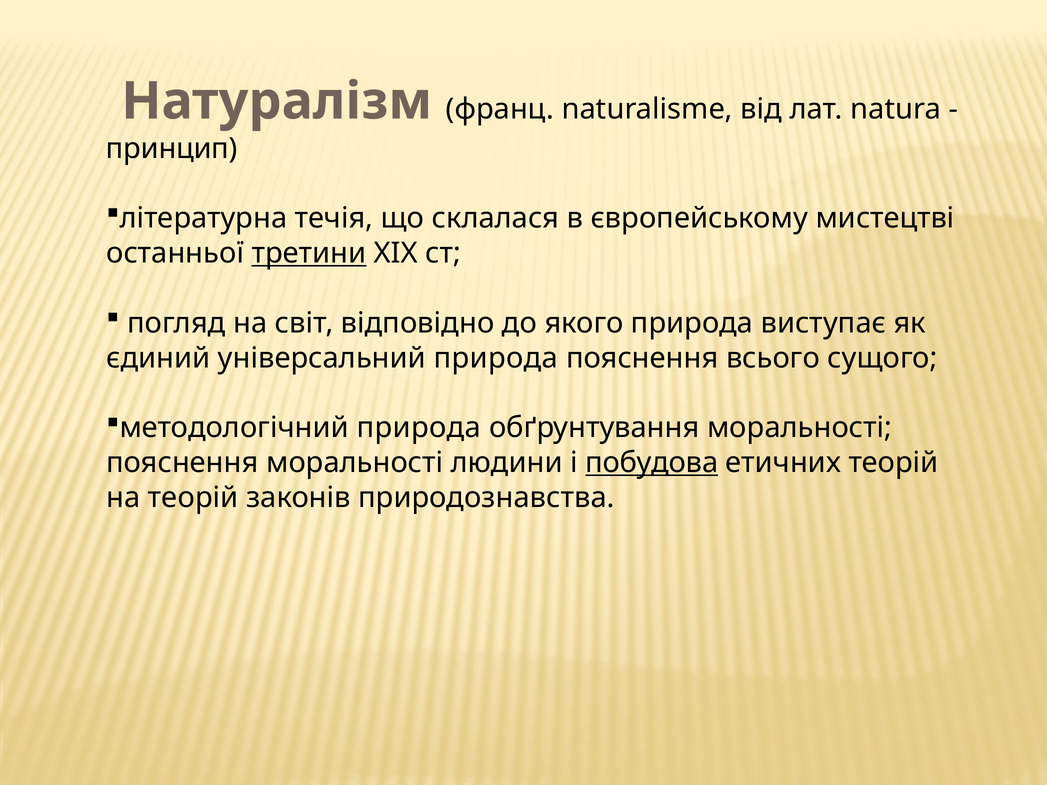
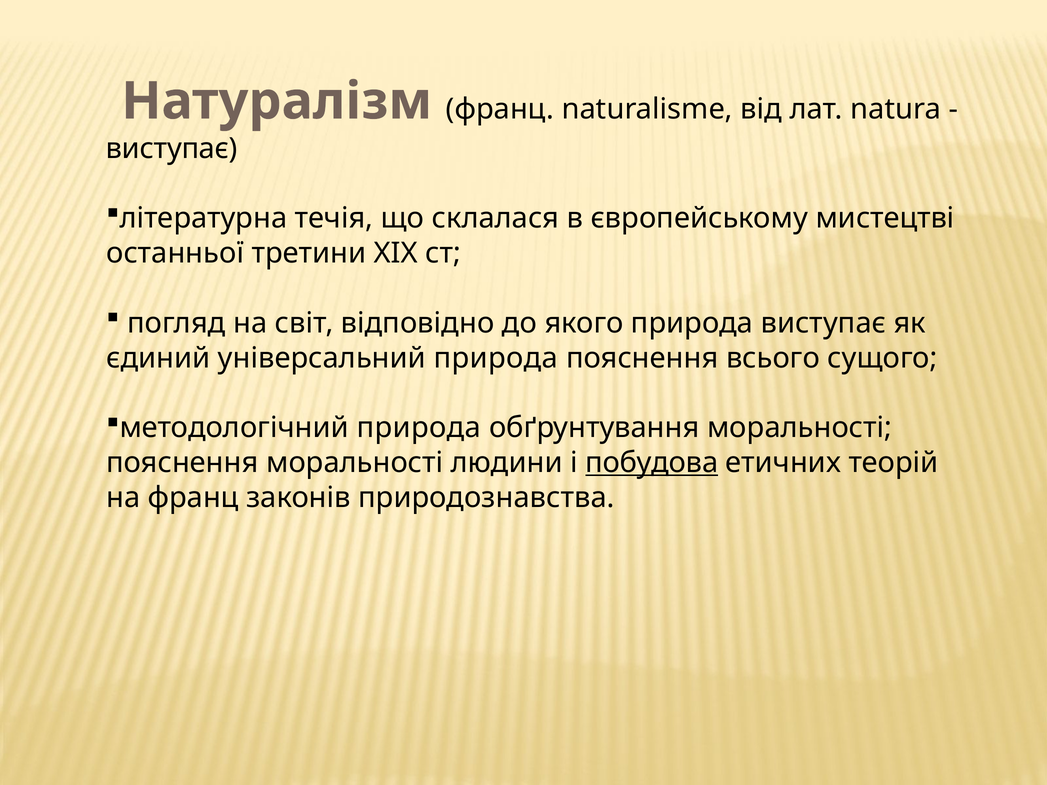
принцип at (172, 149): принцип -> виступає
третини underline: present -> none
на теорій: теорій -> франц
